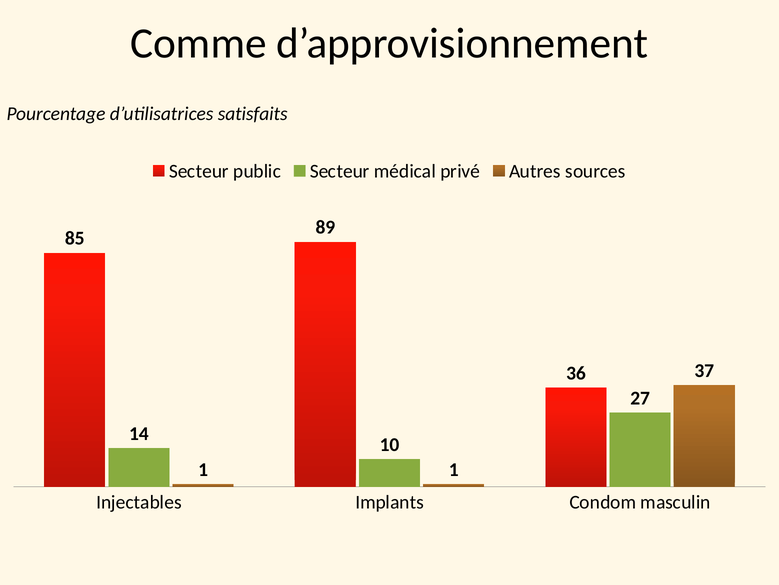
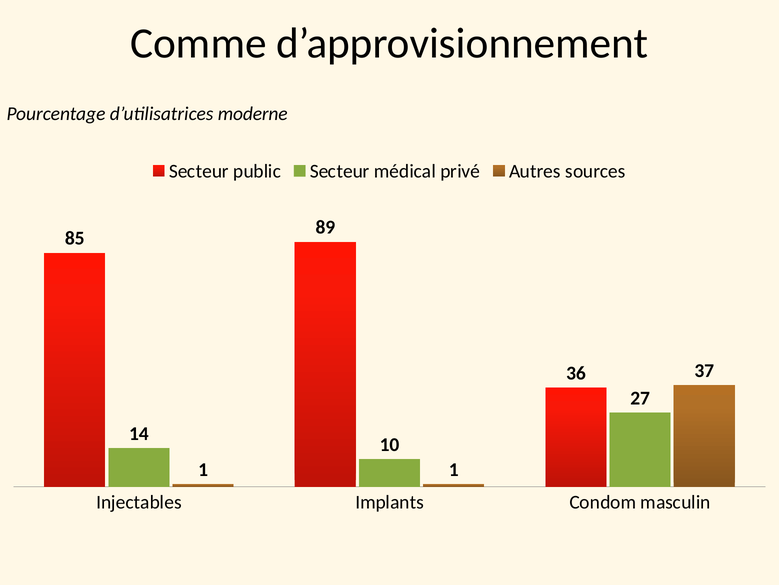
satisfaits: satisfaits -> moderne
